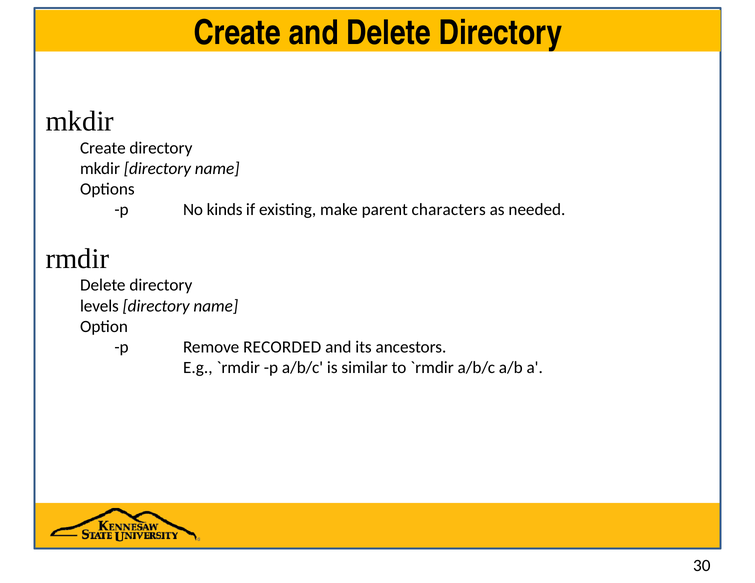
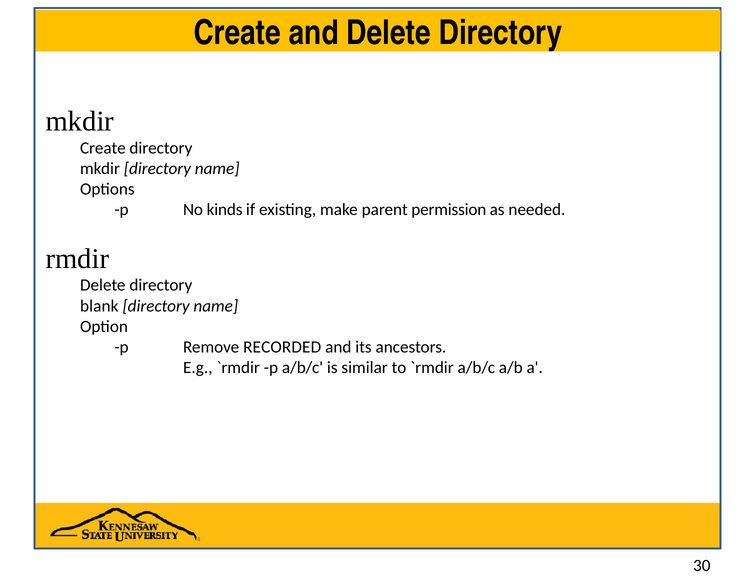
characters: characters -> permission
levels: levels -> blank
